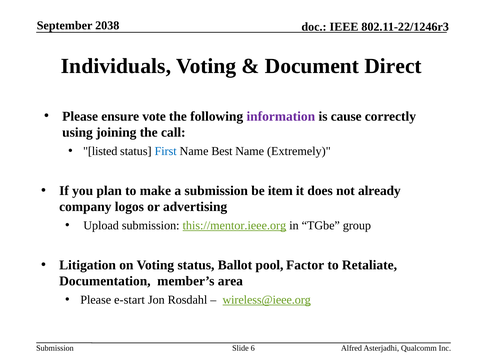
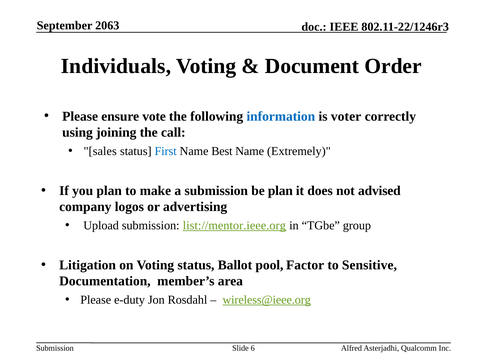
2038: 2038 -> 2063
Direct: Direct -> Order
information colour: purple -> blue
cause: cause -> voter
listed: listed -> sales
be item: item -> plan
already: already -> advised
this://mentor.ieee.org: this://mentor.ieee.org -> list://mentor.ieee.org
Retaliate: Retaliate -> Sensitive
e-start: e-start -> e-duty
